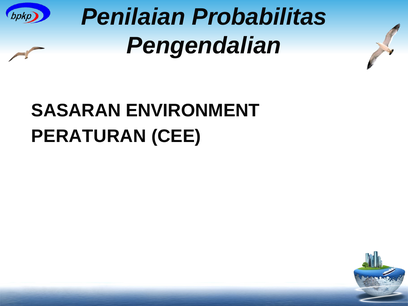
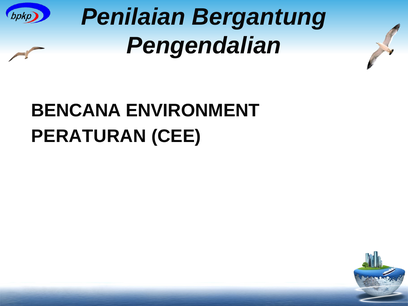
Probabilitas: Probabilitas -> Bergantung
SASARAN: SASARAN -> BENCANA
